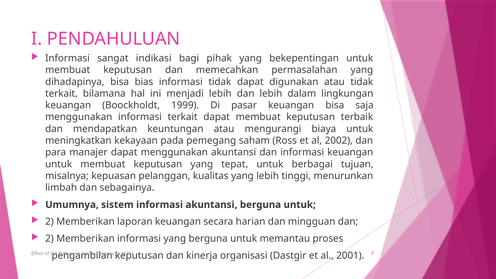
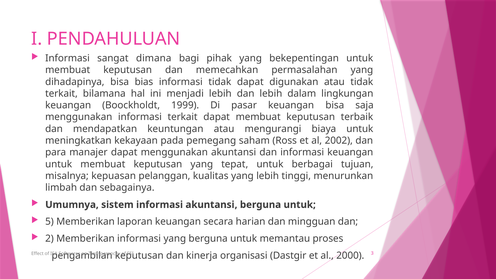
indikasi: indikasi -> dimana
2 at (49, 222): 2 -> 5
2001: 2001 -> 2000
